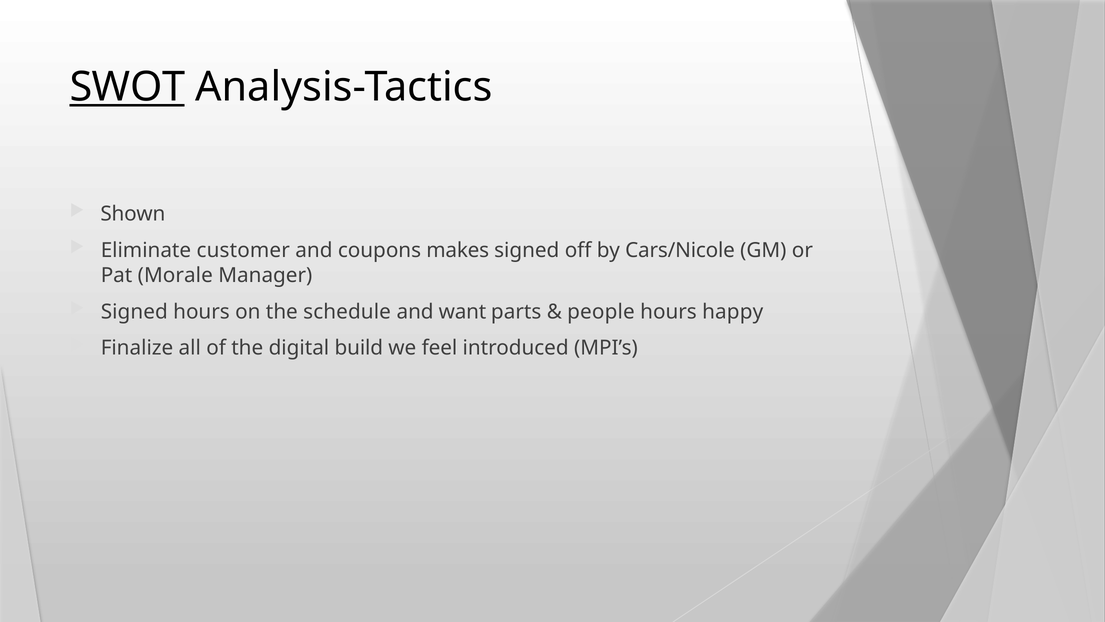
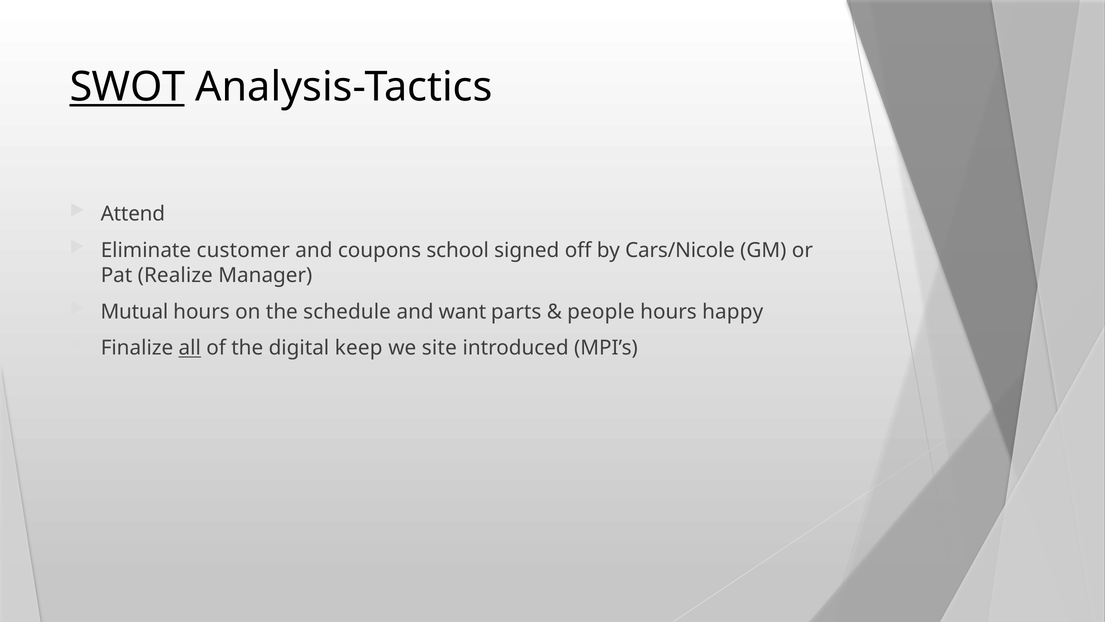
Shown: Shown -> Attend
makes: makes -> school
Morale: Morale -> Realize
Signed at (134, 311): Signed -> Mutual
all underline: none -> present
build: build -> keep
feel: feel -> site
